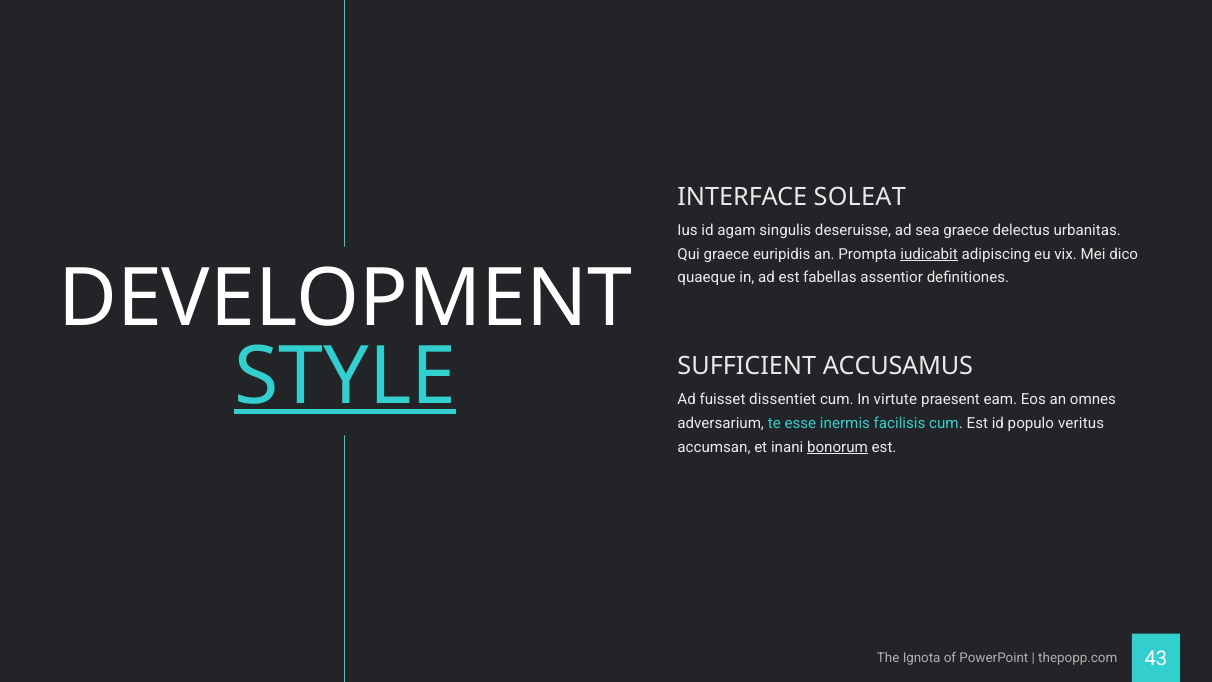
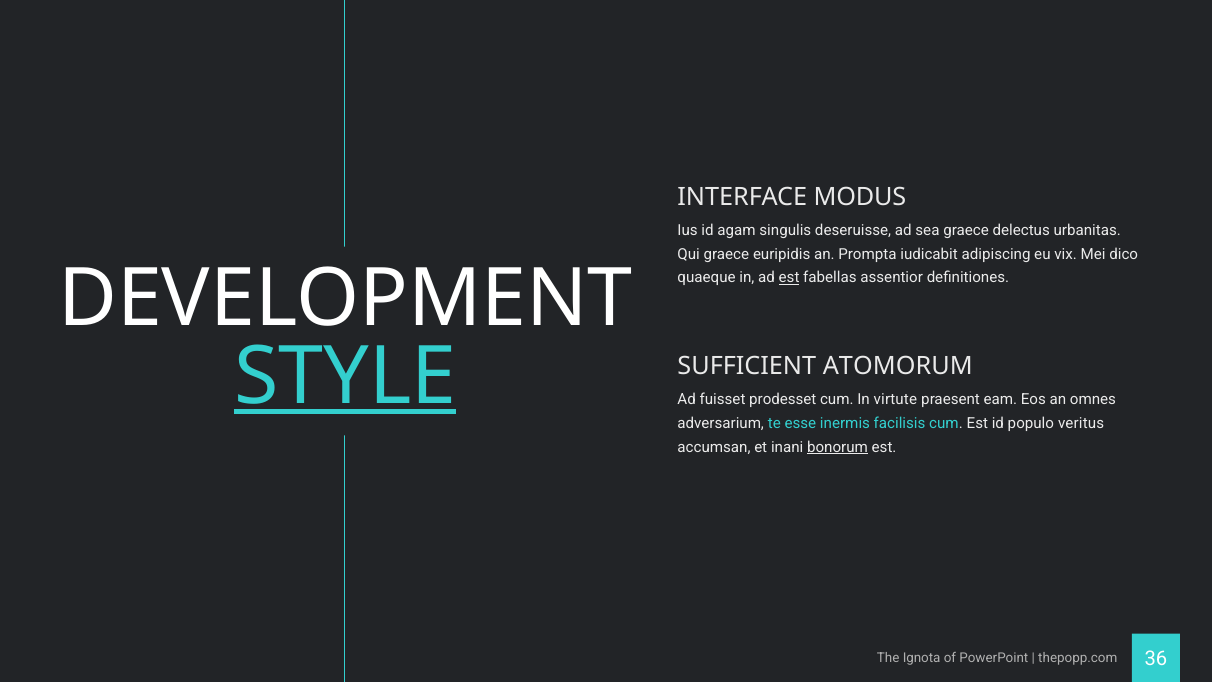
SOLEAT: SOLEAT -> MODUS
iudicabit underline: present -> none
est at (789, 278) underline: none -> present
ACCUSAMUS: ACCUSAMUS -> ATOMORUM
dissentiet: dissentiet -> prodesset
43: 43 -> 36
